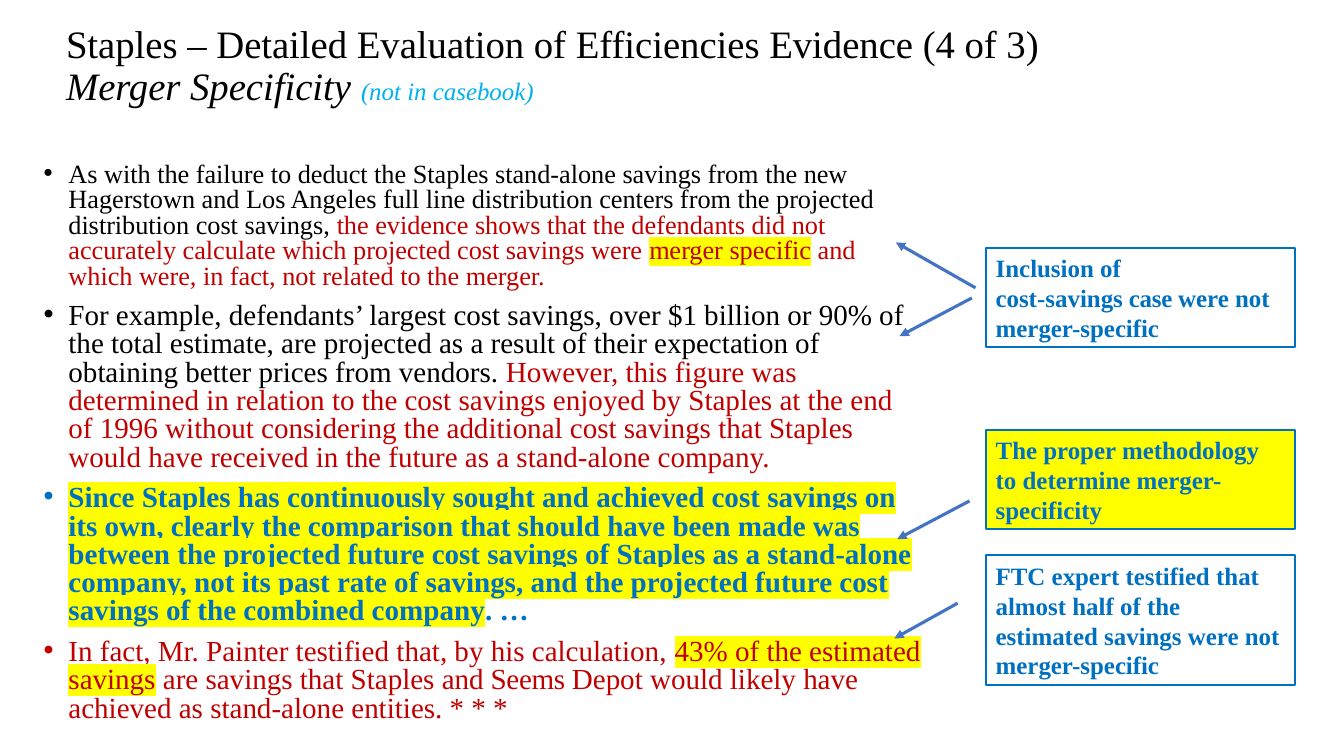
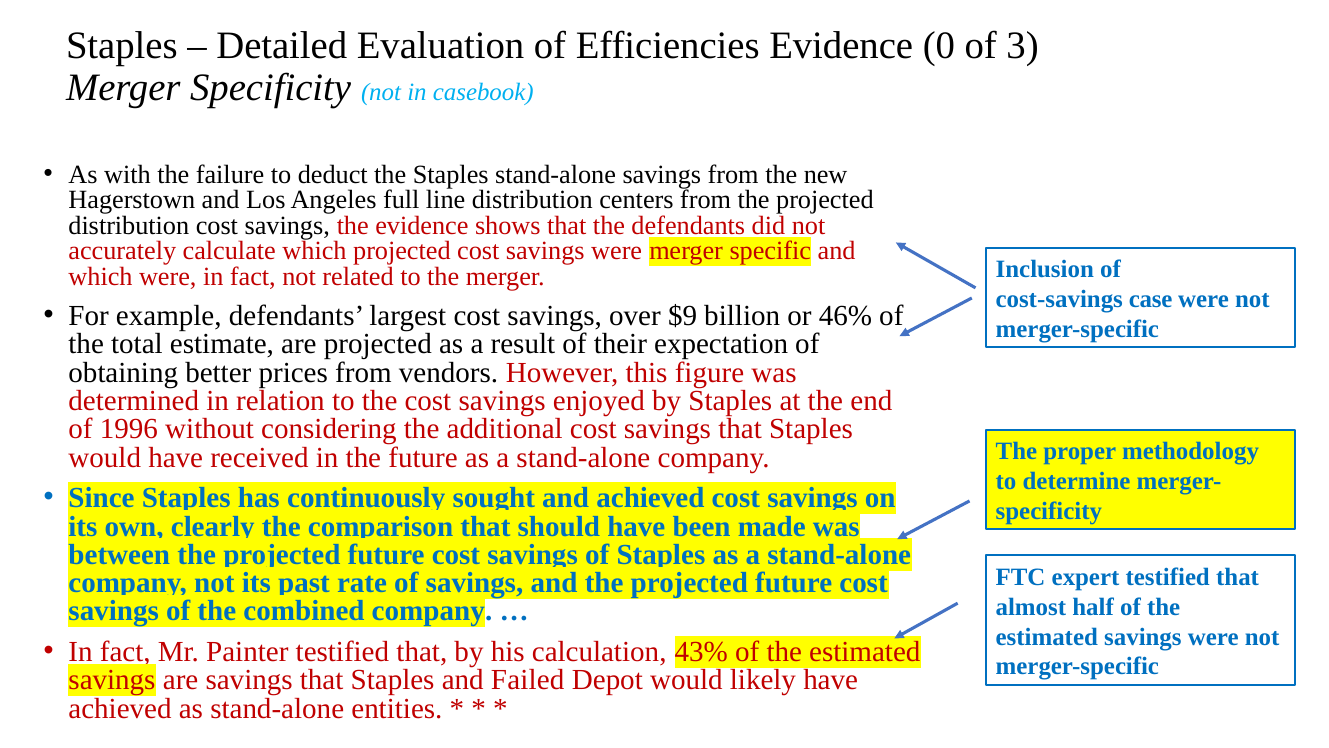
4: 4 -> 0
$1: $1 -> $9
90%: 90% -> 46%
Seems: Seems -> Failed
